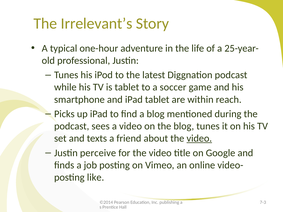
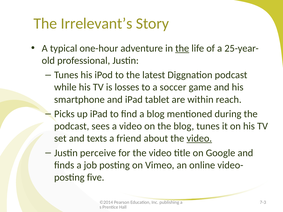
the at (182, 48) underline: none -> present
is tablet: tablet -> losses
like: like -> five
